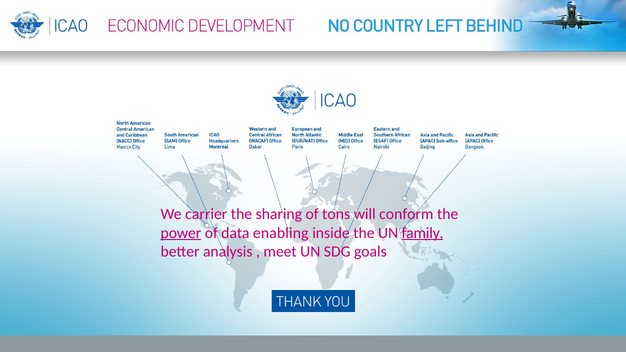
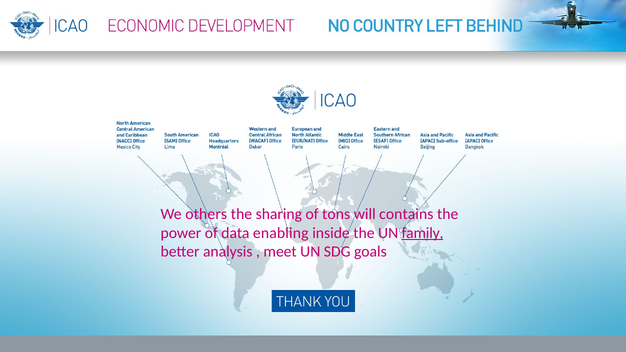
carrier: carrier -> others
conform: conform -> contains
power underline: present -> none
